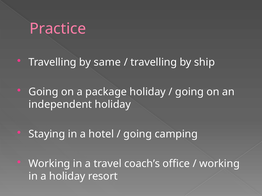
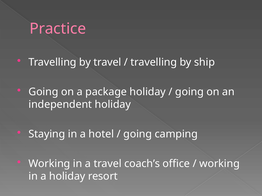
by same: same -> travel
